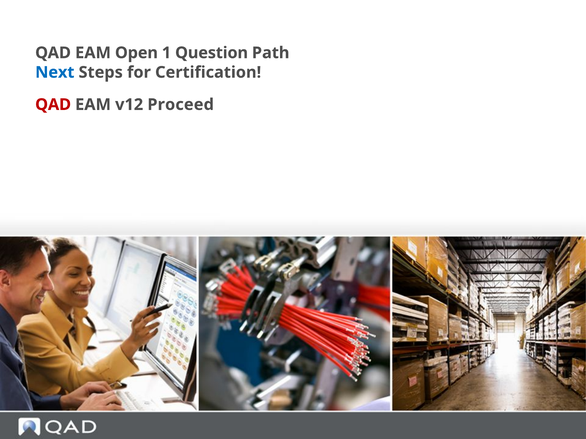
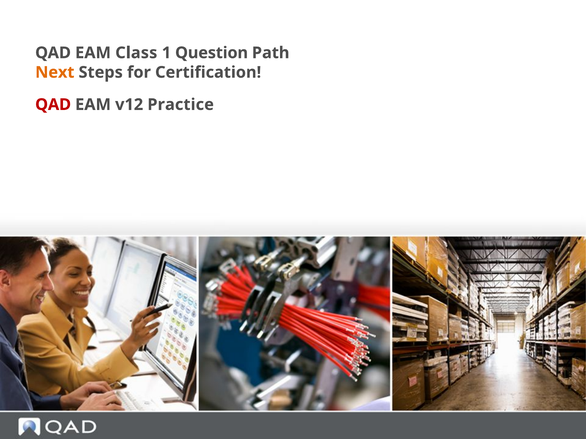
Open: Open -> Class
Next colour: blue -> orange
Proceed: Proceed -> Practice
